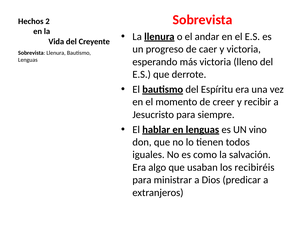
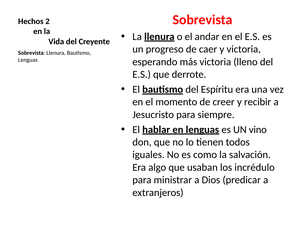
recibiréis: recibiréis -> incrédulo
